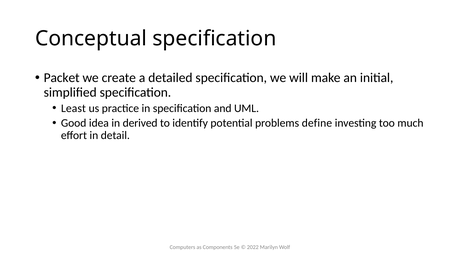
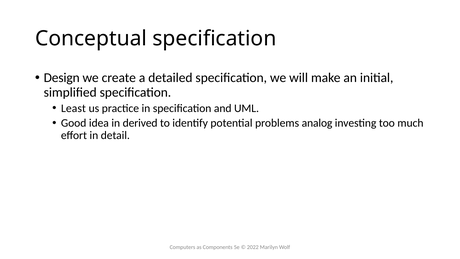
Packet: Packet -> Design
define: define -> analog
